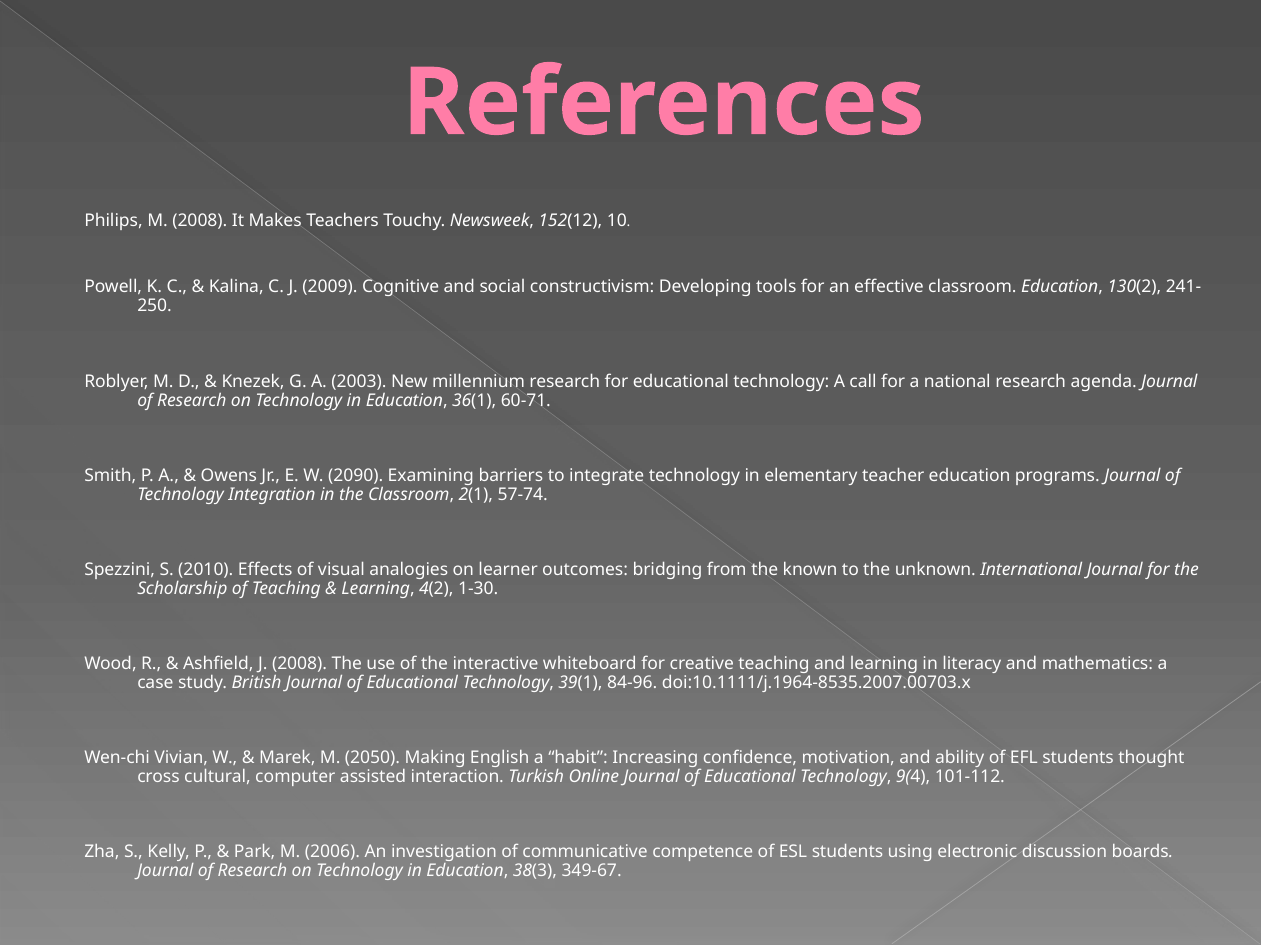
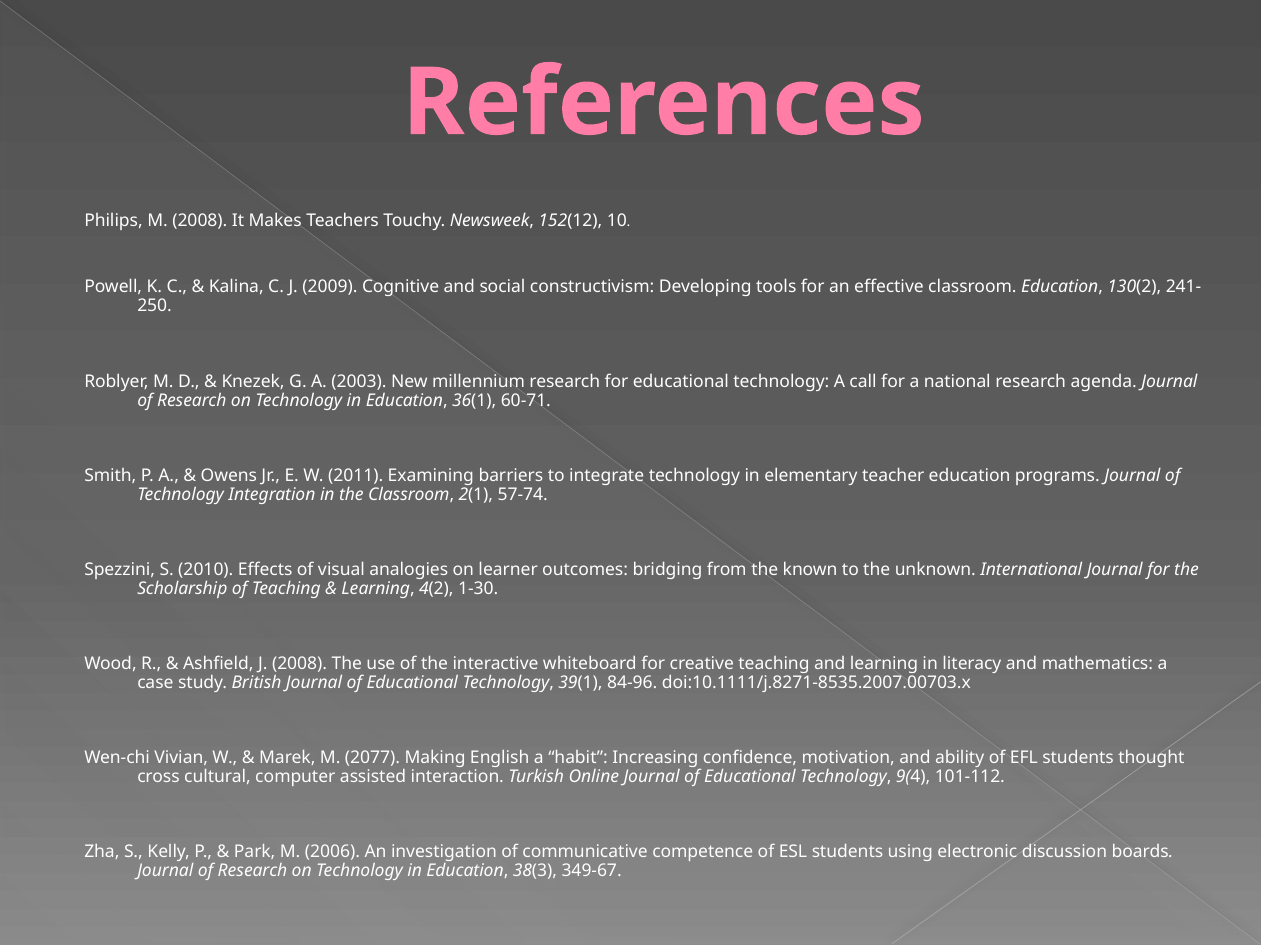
2090: 2090 -> 2011
doi:10.1111/j.1964-8535.2007.00703.x: doi:10.1111/j.1964-8535.2007.00703.x -> doi:10.1111/j.8271-8535.2007.00703.x
2050: 2050 -> 2077
